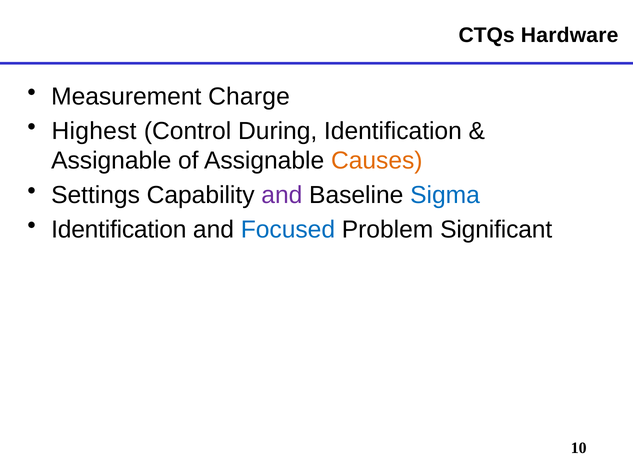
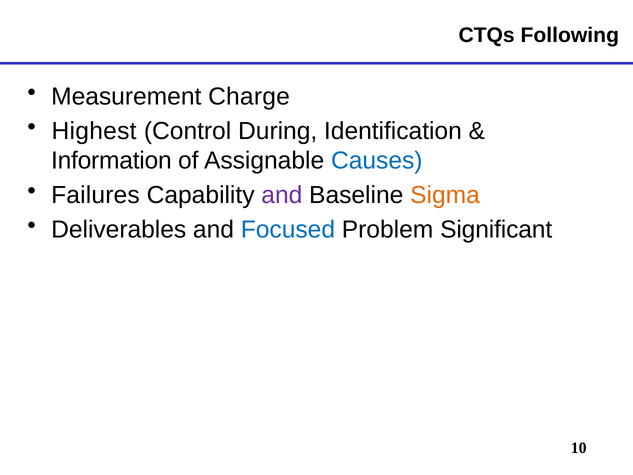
Hardware: Hardware -> Following
Assignable at (111, 161): Assignable -> Information
Causes colour: orange -> blue
Settings: Settings -> Failures
Sigma colour: blue -> orange
Identification at (119, 229): Identification -> Deliverables
